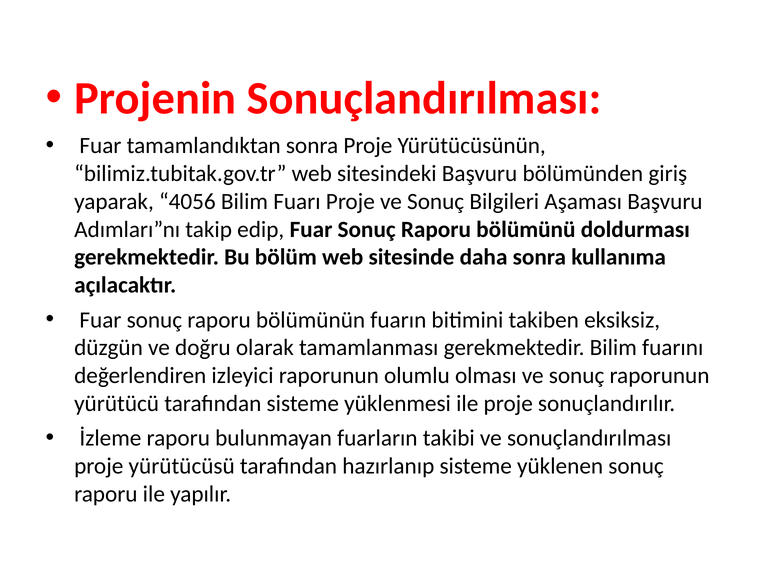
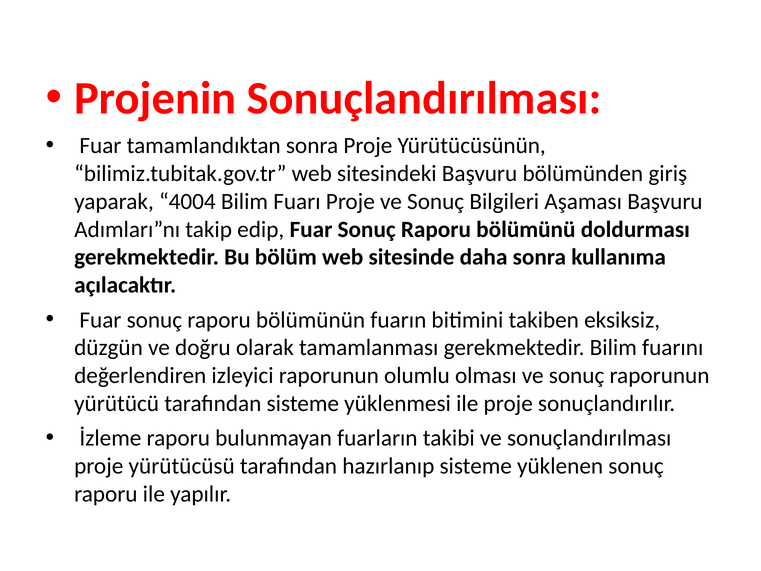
4056: 4056 -> 4004
